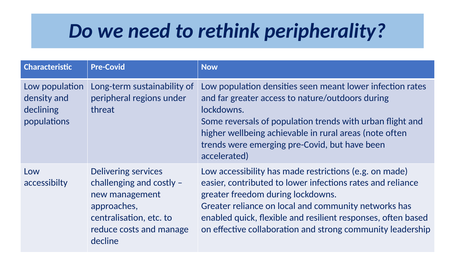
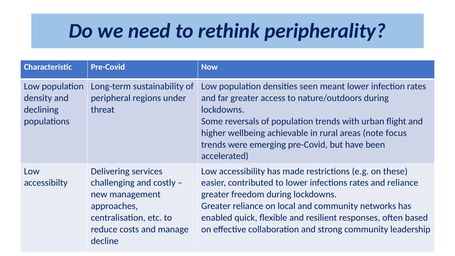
note often: often -> focus
on made: made -> these
